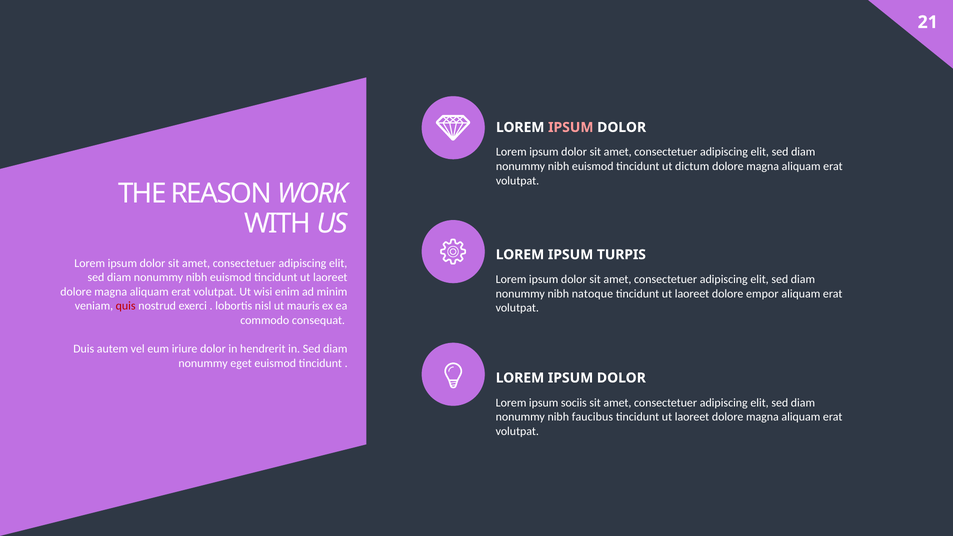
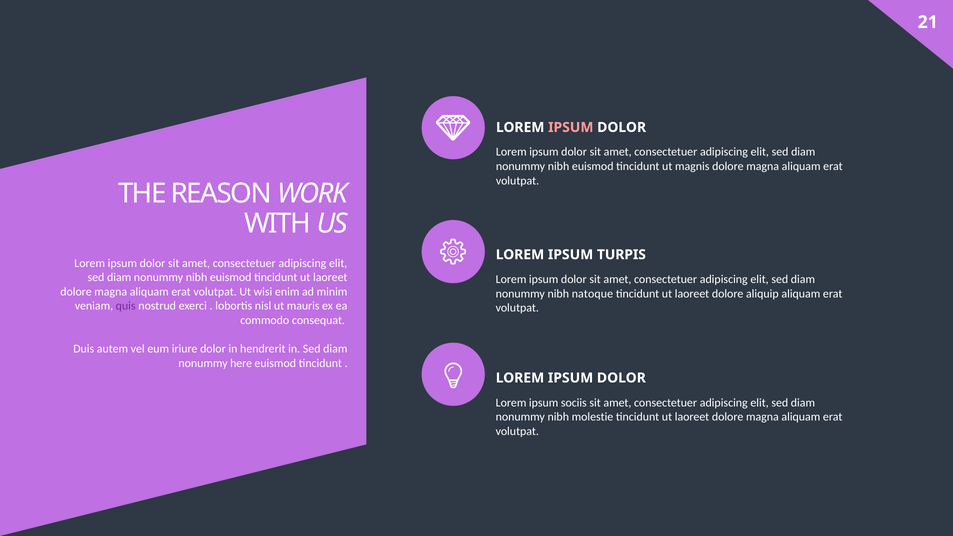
dictum: dictum -> magnis
empor: empor -> aliquip
quis colour: red -> purple
eget: eget -> here
faucibus: faucibus -> molestie
